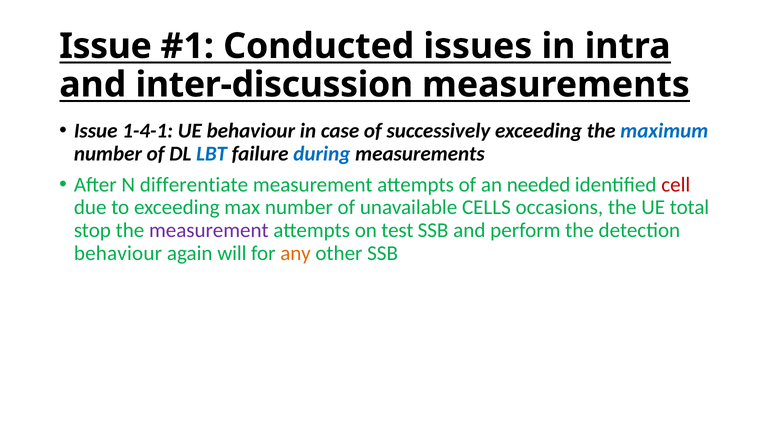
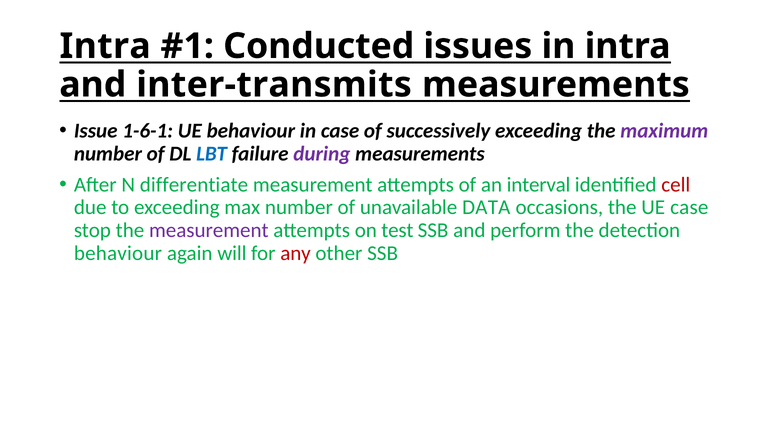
Issue at (105, 46): Issue -> Intra
inter-discussion: inter-discussion -> inter-transmits
1-4-1: 1-4-1 -> 1-6-1
maximum colour: blue -> purple
during colour: blue -> purple
needed: needed -> interval
CELLS: CELLS -> DATA
UE total: total -> case
any colour: orange -> red
